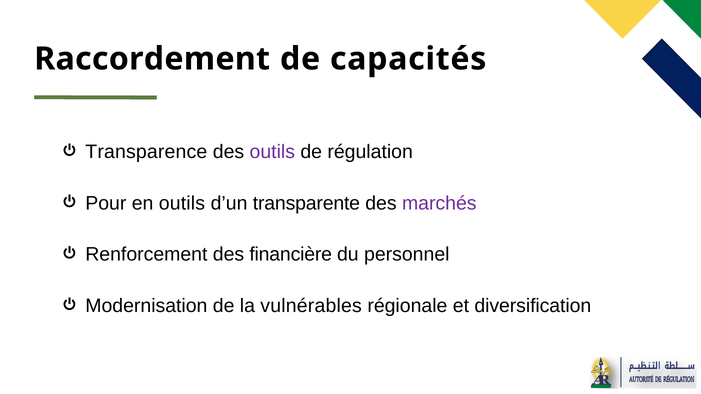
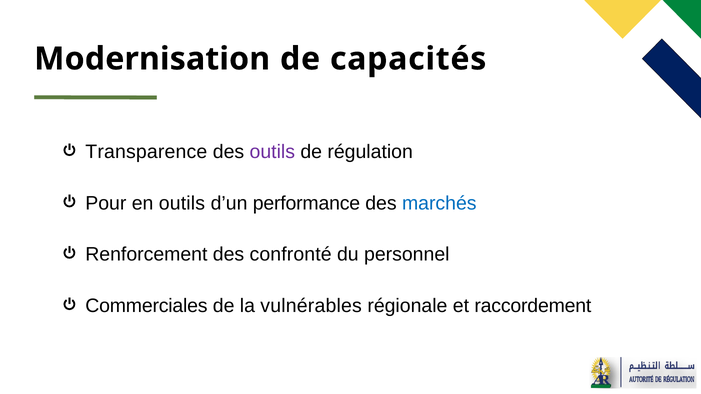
Raccordement: Raccordement -> Modernisation
transparente: transparente -> performance
marchés colour: purple -> blue
financière: financière -> confronté
Modernisation: Modernisation -> Commerciales
diversification: diversification -> raccordement
